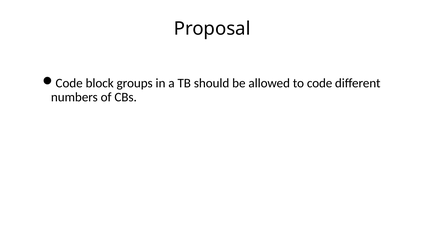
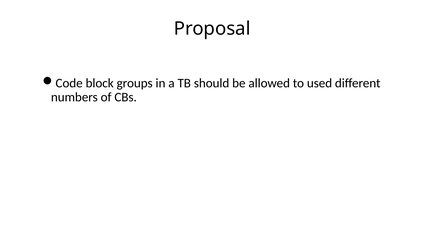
to code: code -> used
